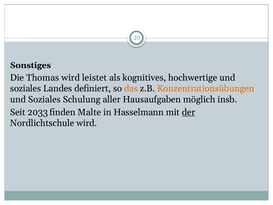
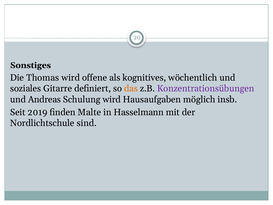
leistet: leistet -> offene
hochwertige: hochwertige -> wöchentlich
Landes: Landes -> Gitarre
Konzentrationsübungen colour: orange -> purple
Soziales at (44, 99): Soziales -> Andreas
Schulung aller: aller -> wird
2033: 2033 -> 2019
der underline: present -> none
Nordlichtschule wird: wird -> sind
